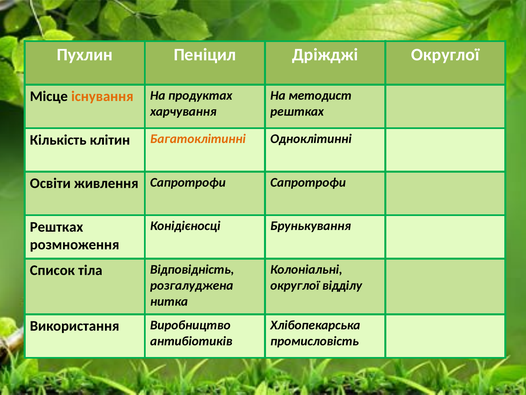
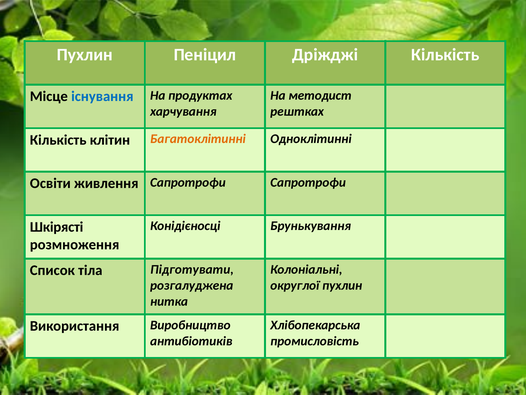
Дріжджі Округлої: Округлої -> Кількість
існування colour: orange -> blue
Рештках at (57, 227): Рештках -> Шкірясті
Відповідність: Відповідність -> Підготувати
округлої відділу: відділу -> пухлин
